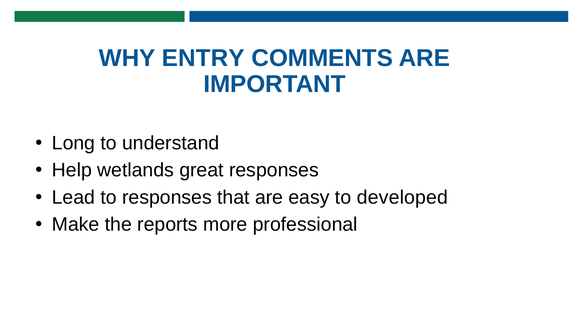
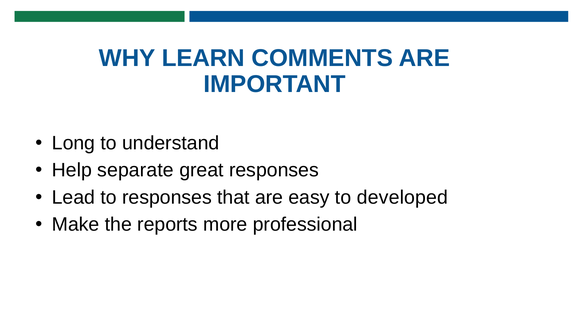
ENTRY: ENTRY -> LEARN
wetlands: wetlands -> separate
